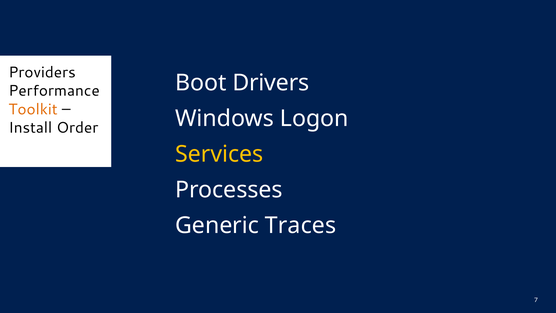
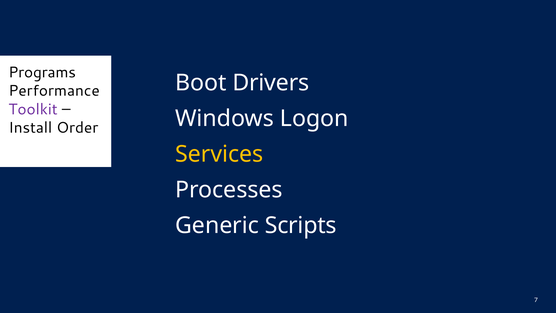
Providers: Providers -> Programs
Toolkit colour: orange -> purple
Traces: Traces -> Scripts
